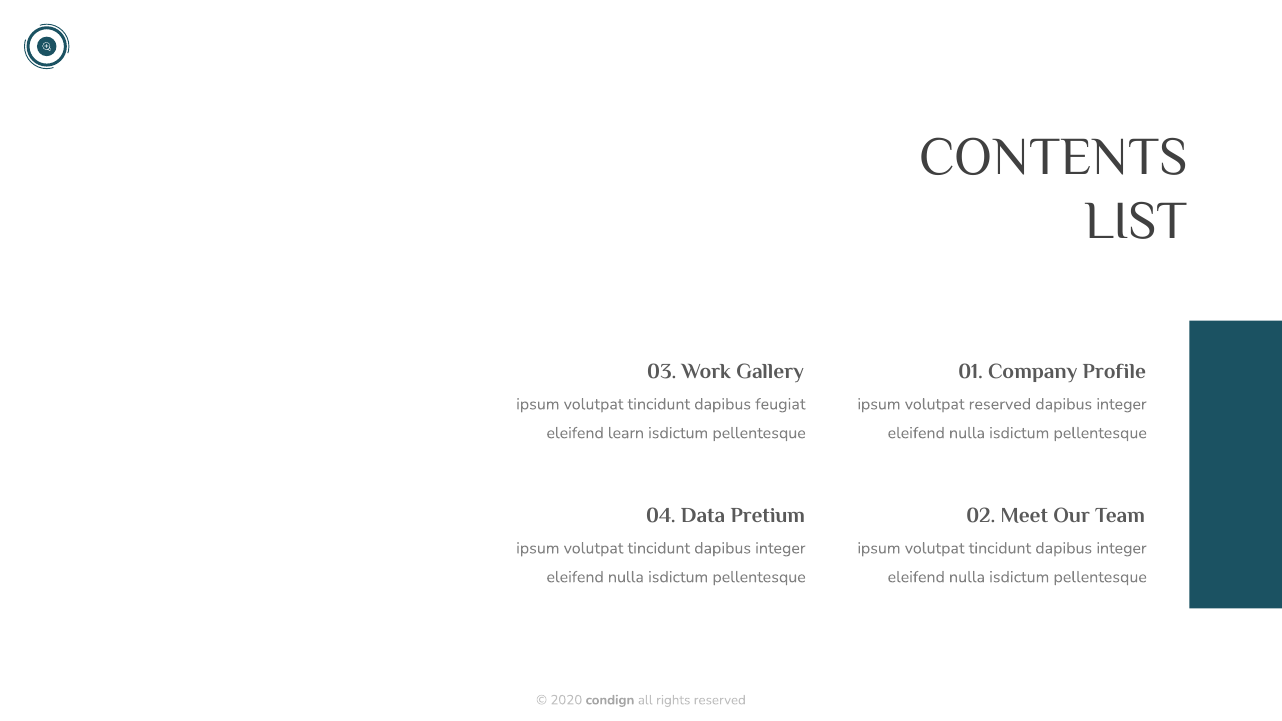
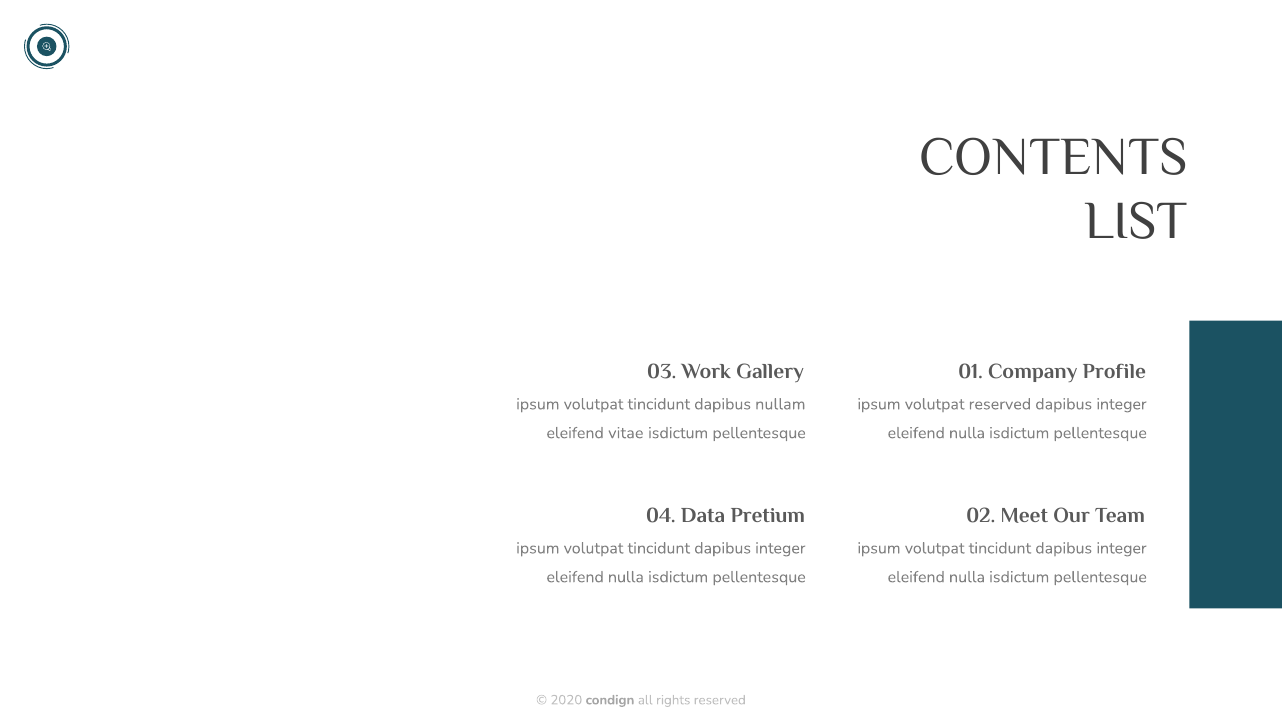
feugiat: feugiat -> nullam
learn: learn -> vitae
